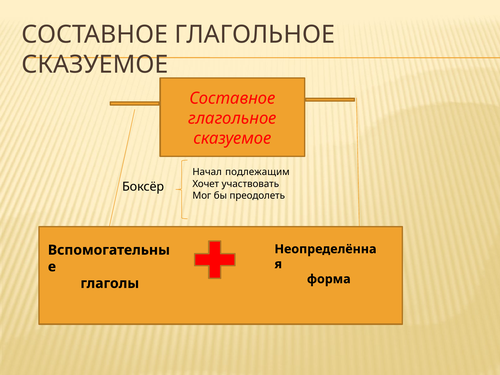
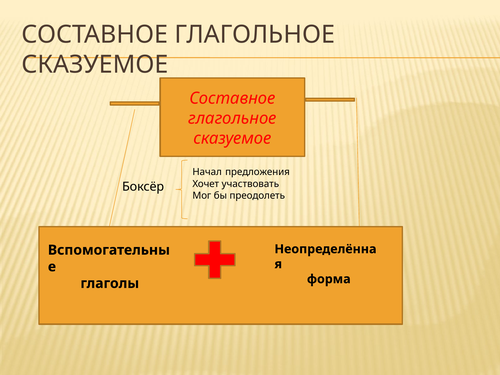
подлежащим: подлежащим -> предложения
